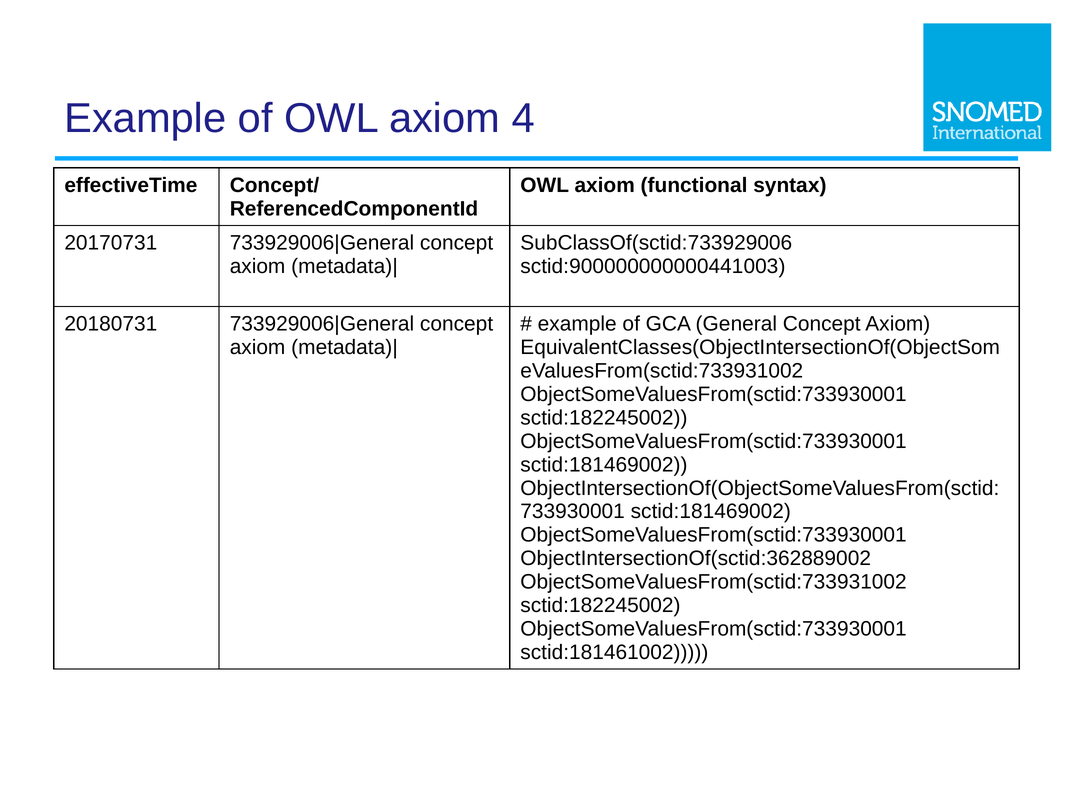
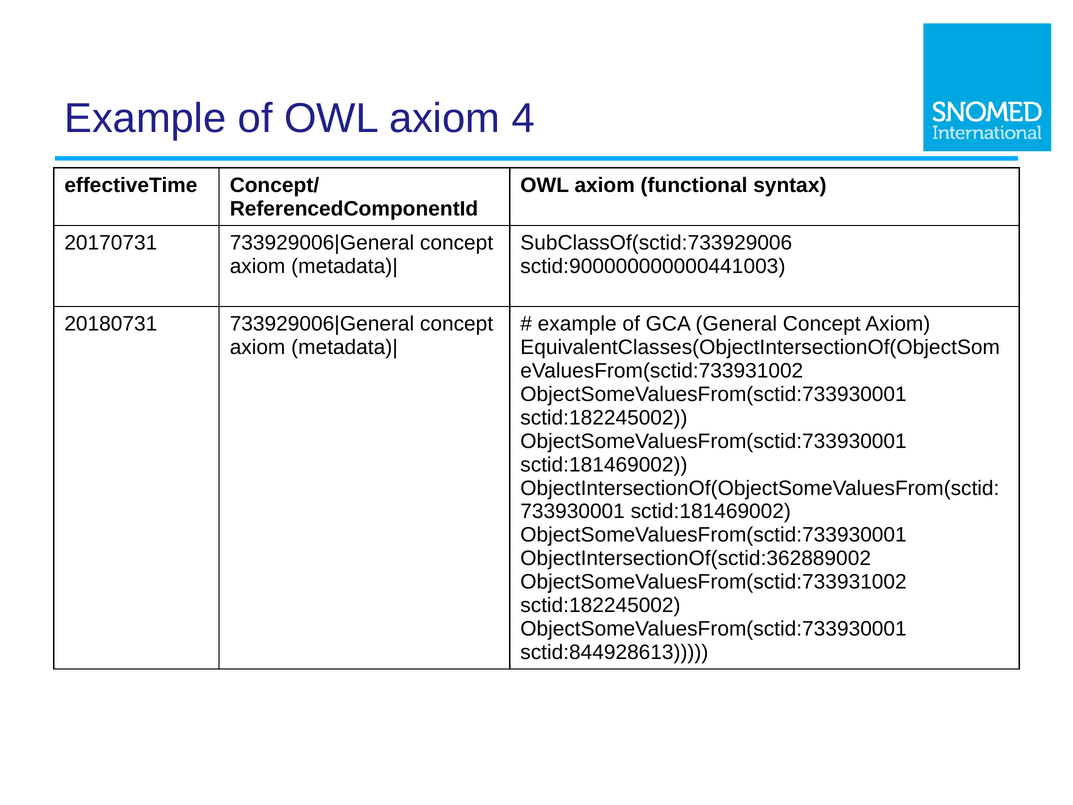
sctid:181461002: sctid:181461002 -> sctid:844928613
